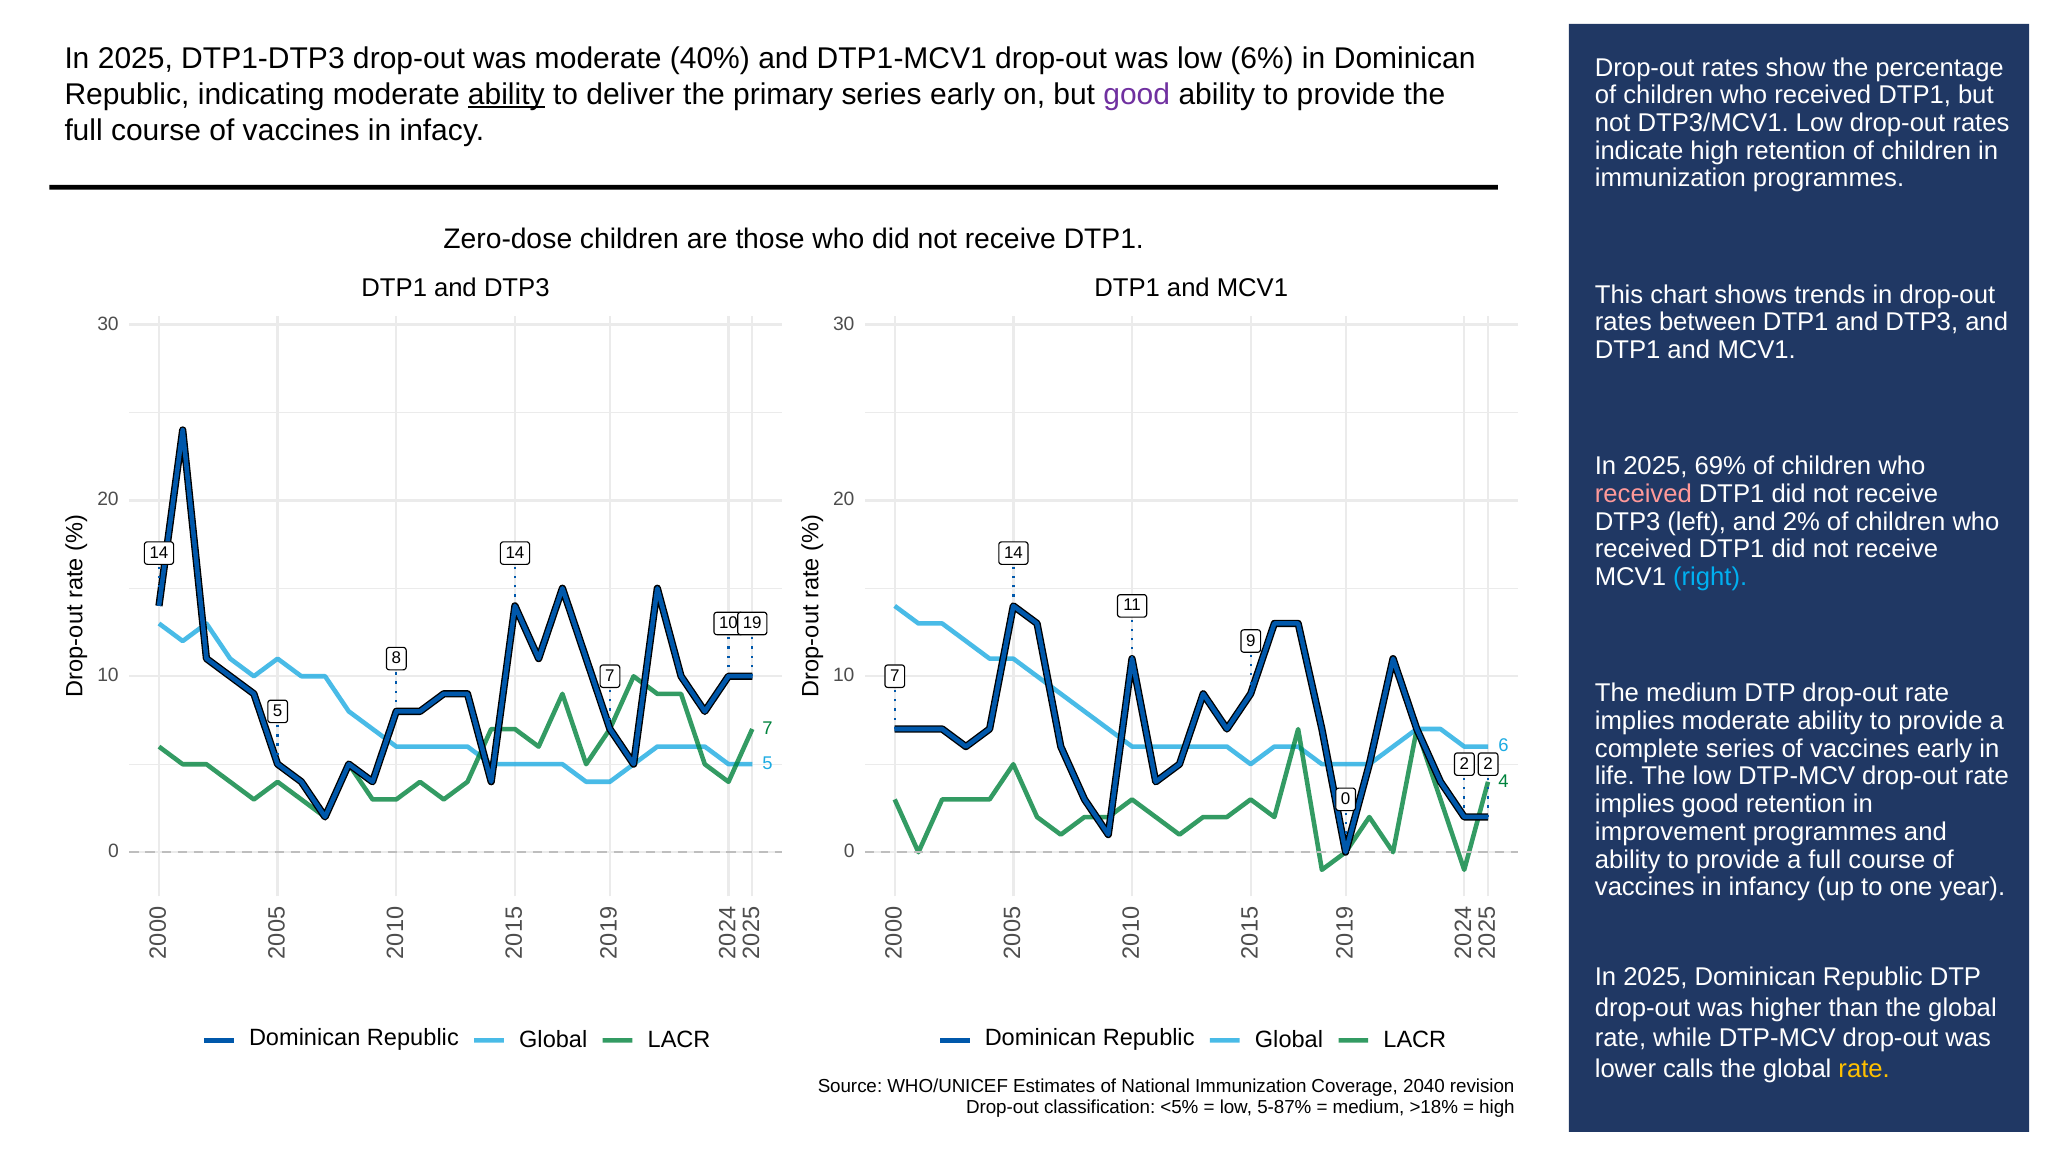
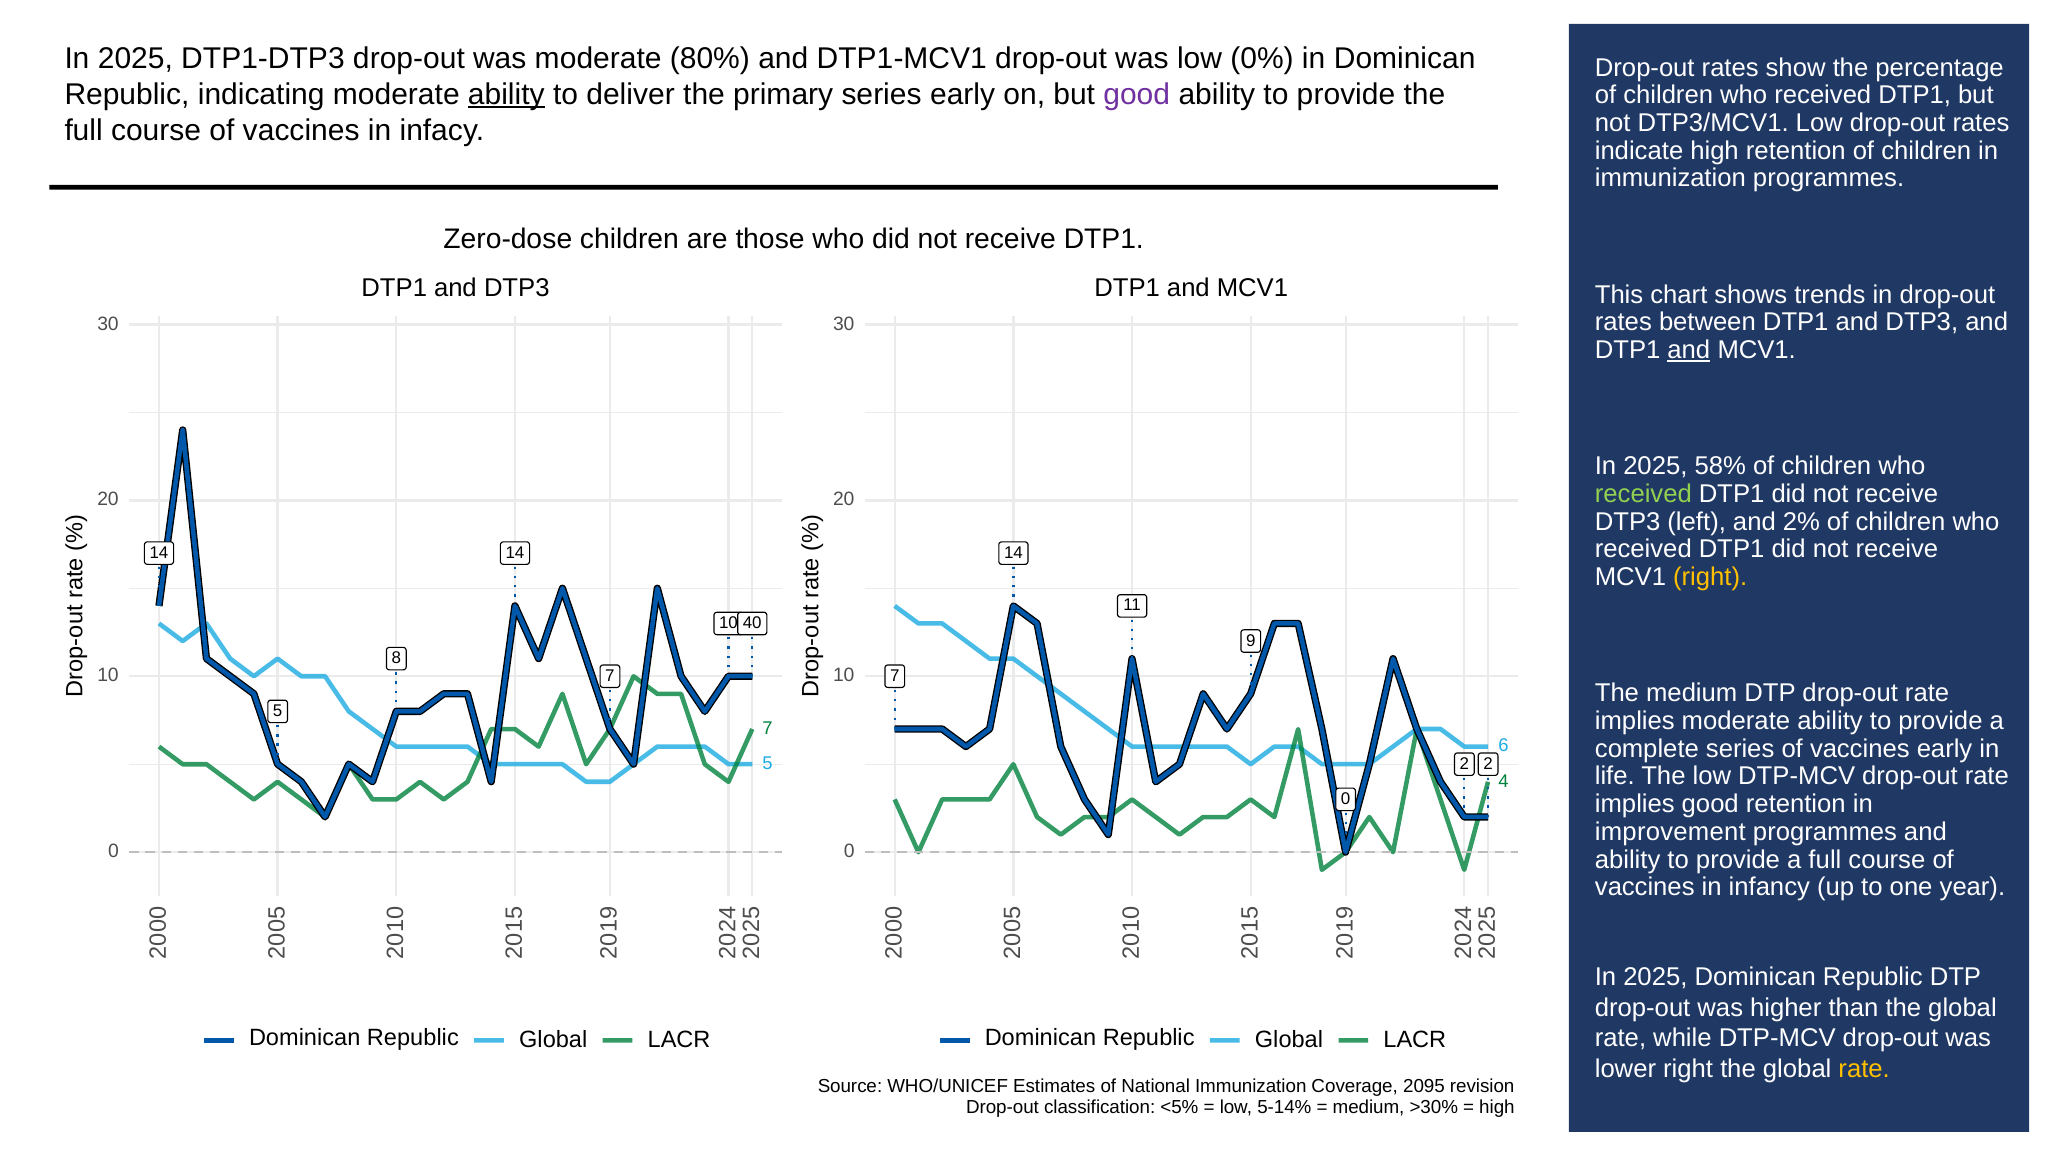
40%: 40% -> 80%
6%: 6% -> 0%
and at (1689, 350) underline: none -> present
69%: 69% -> 58%
received at (1643, 494) colour: pink -> light green
right at (1710, 577) colour: light blue -> yellow
19: 19 -> 40
lower calls: calls -> right
2040: 2040 -> 2095
5-87%: 5-87% -> 5-14%
>18%: >18% -> >30%
